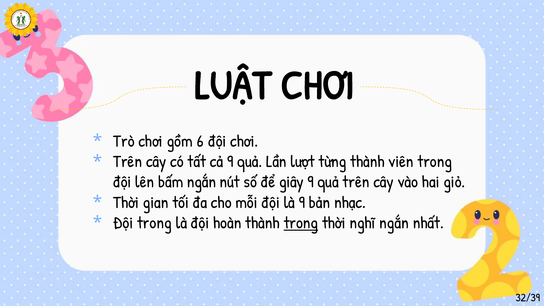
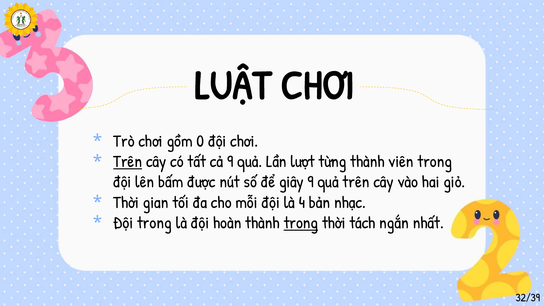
6: 6 -> 0
Trên at (128, 162) underline: none -> present
bấm ngắn: ngắn -> được
là 9: 9 -> 4
nghĩ: nghĩ -> tách
